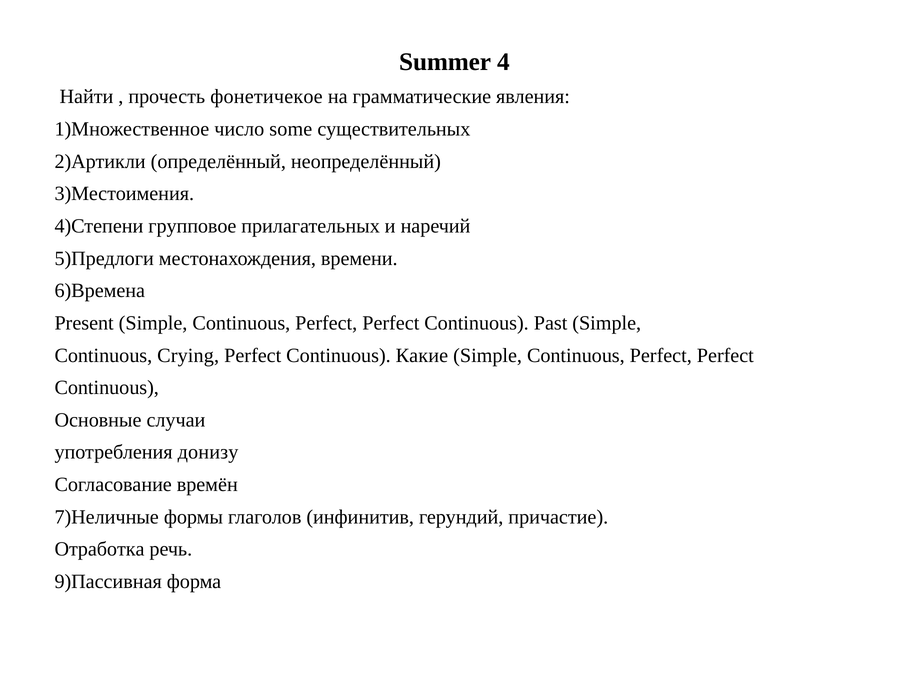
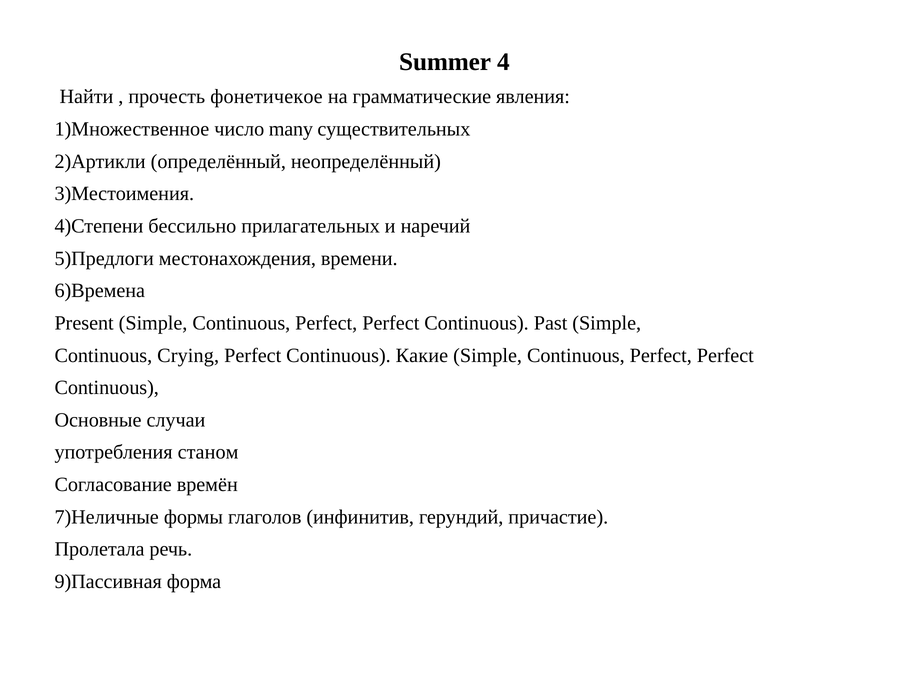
some: some -> many
групповое: групповое -> бессильно
донизу: донизу -> станом
Отработка: Отработка -> Пролетала
